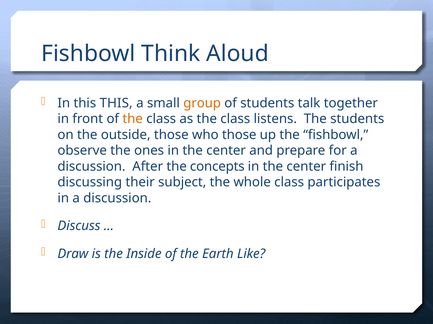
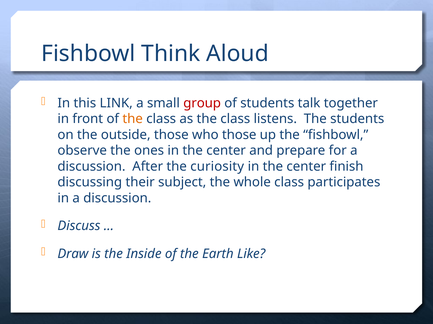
this THIS: THIS -> LINK
group colour: orange -> red
concepts: concepts -> curiosity
